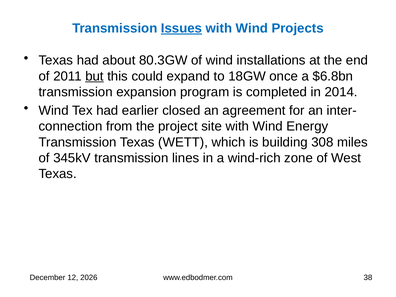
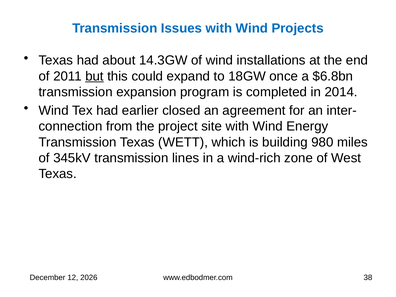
Issues underline: present -> none
80.3GW: 80.3GW -> 14.3GW
308: 308 -> 980
